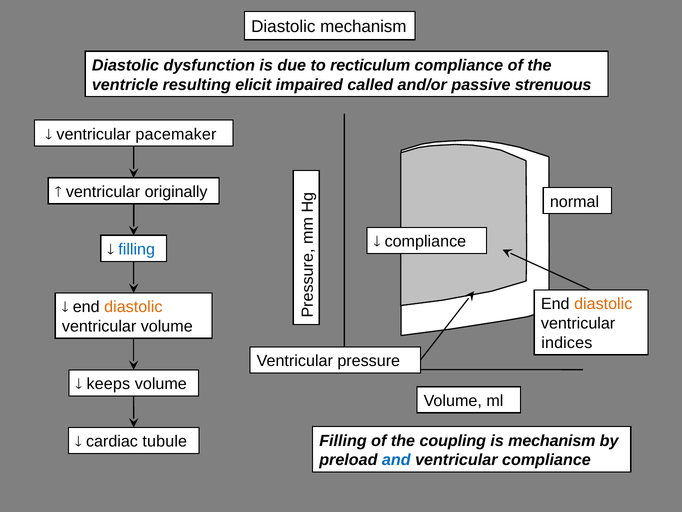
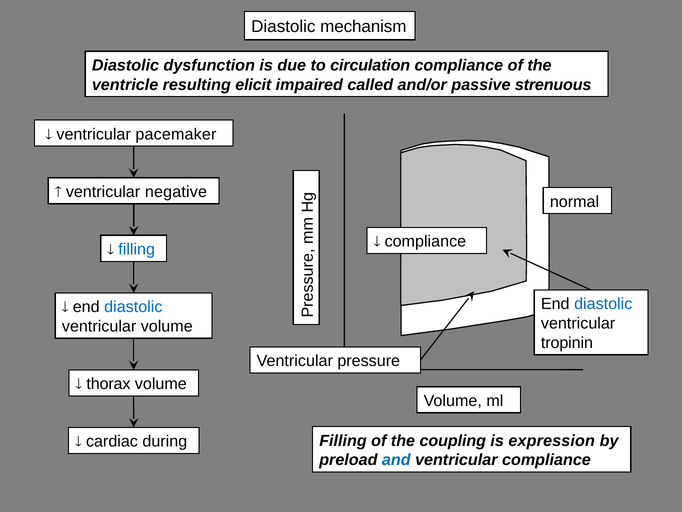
recticulum: recticulum -> circulation
originally: originally -> negative
diastolic at (603, 304) colour: orange -> blue
diastolic at (133, 307) colour: orange -> blue
indices: indices -> tropinin
keeps: keeps -> thorax
is mechanism: mechanism -> expression
tubule: tubule -> during
